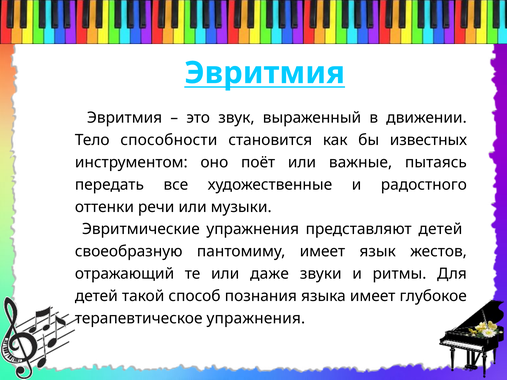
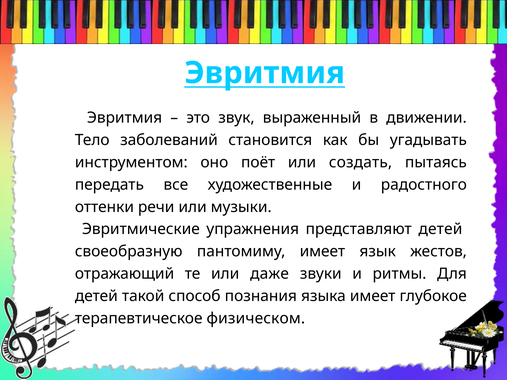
способности: способности -> заболеваний
известных: известных -> угадывать
важные: важные -> создать
терапевтическое упражнения: упражнения -> физическом
